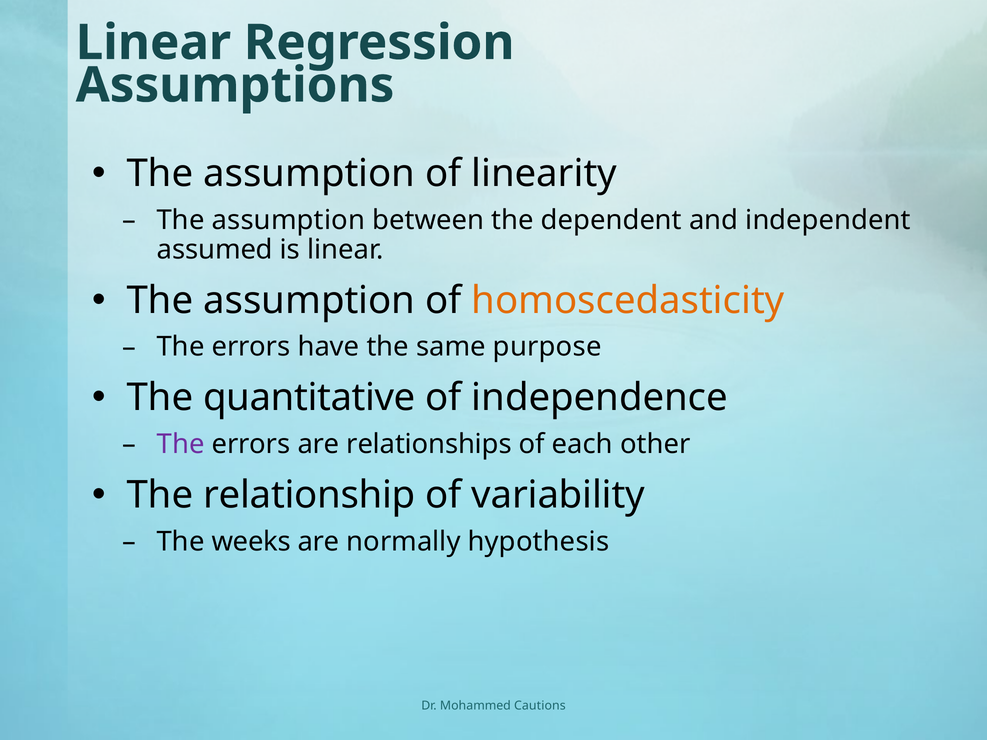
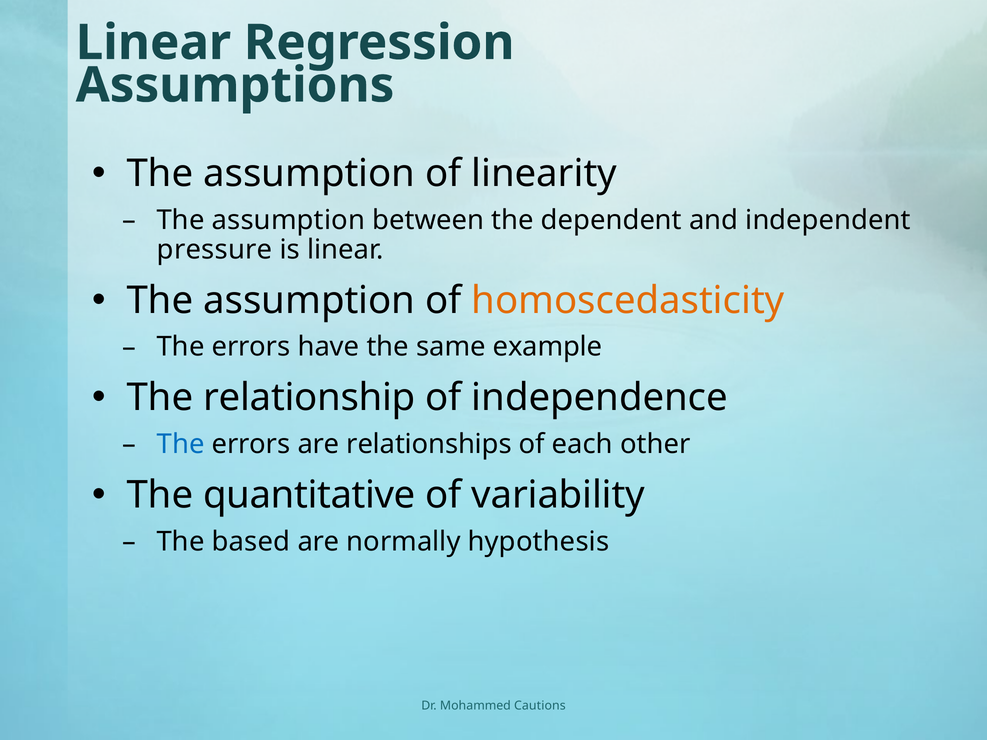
assumed: assumed -> pressure
purpose: purpose -> example
quantitative: quantitative -> relationship
The at (181, 444) colour: purple -> blue
relationship: relationship -> quantitative
weeks: weeks -> based
